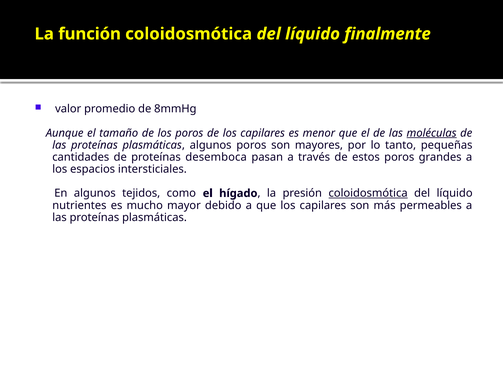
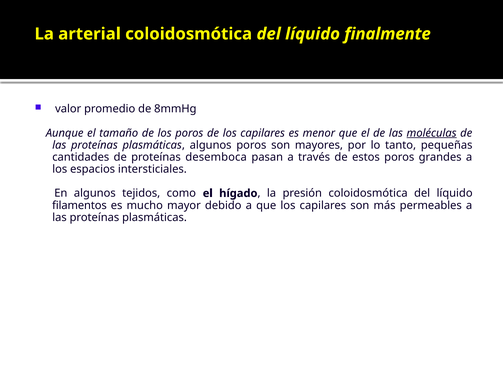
función: función -> arterial
coloidosmótica at (368, 193) underline: present -> none
nutrientes: nutrientes -> filamentos
